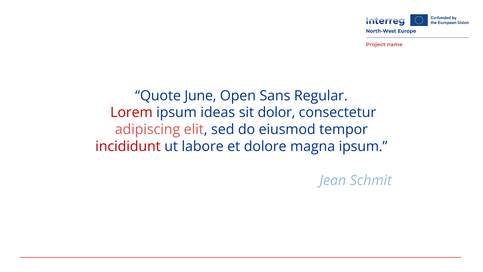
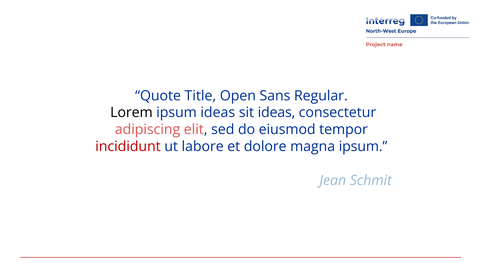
June: June -> Title
Lorem colour: red -> black
sit dolor: dolor -> ideas
